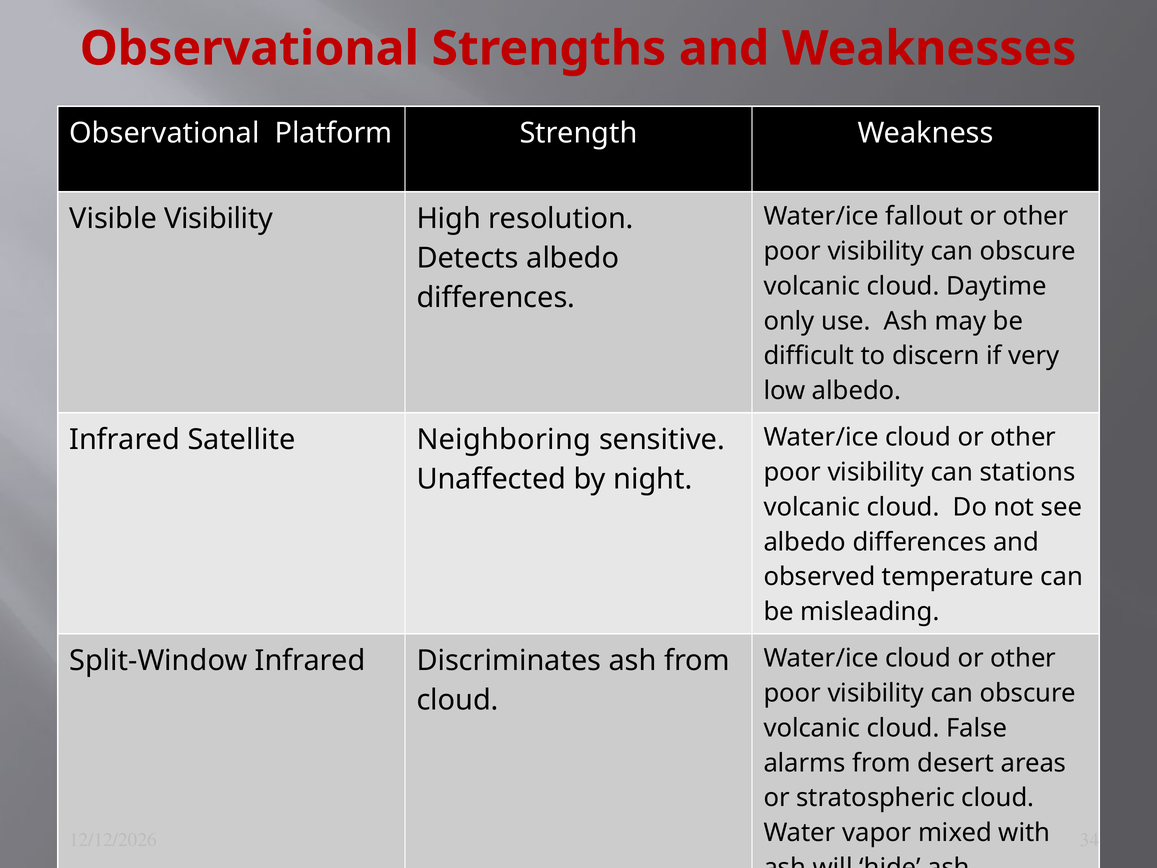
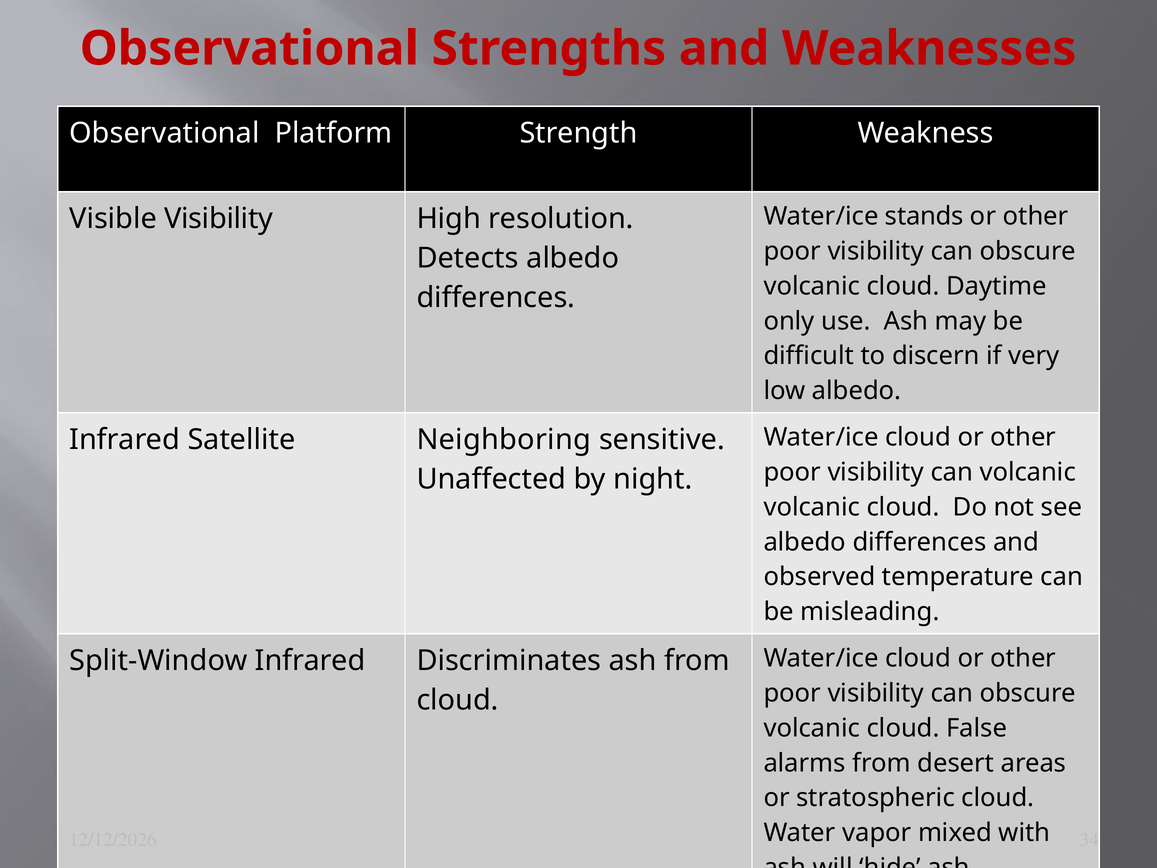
fallout: fallout -> stands
can stations: stations -> volcanic
